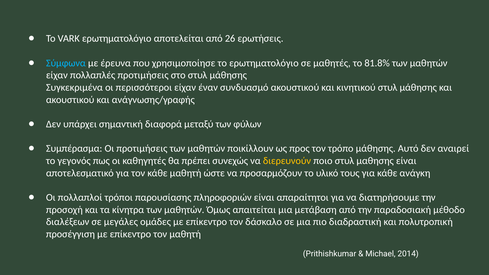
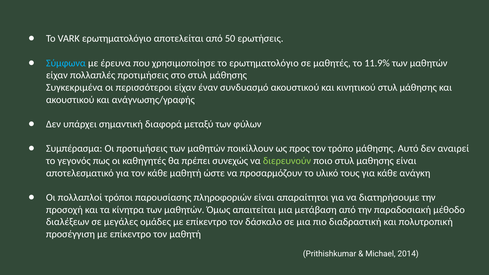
26: 26 -> 50
81.8%: 81.8% -> 11.9%
διερευνούν colour: yellow -> light green
